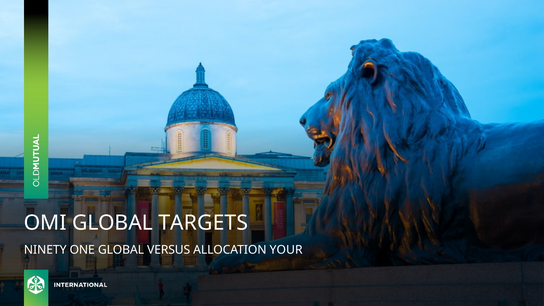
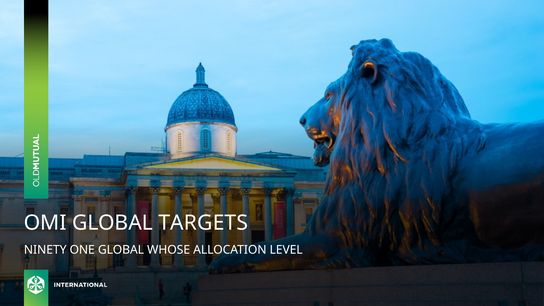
VERSUS: VERSUS -> WHOSE
YOUR: YOUR -> LEVEL
